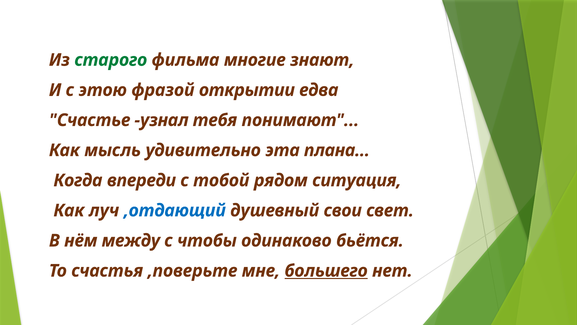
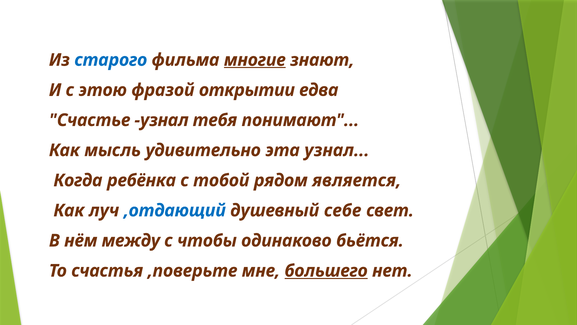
старого colour: green -> blue
многие underline: none -> present
эта плана: плана -> узнал
впереди: впереди -> ребёнка
ситуация: ситуация -> является
свои: свои -> себе
